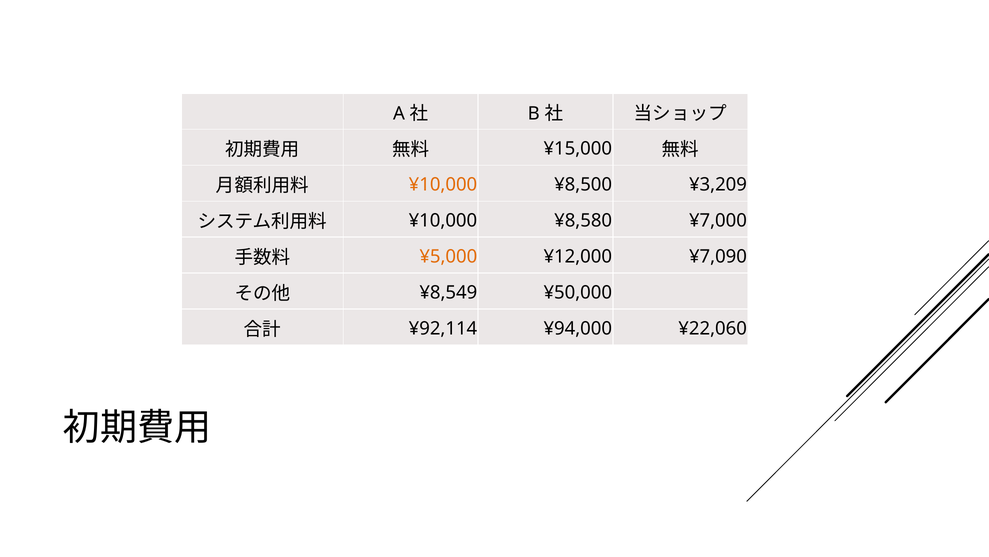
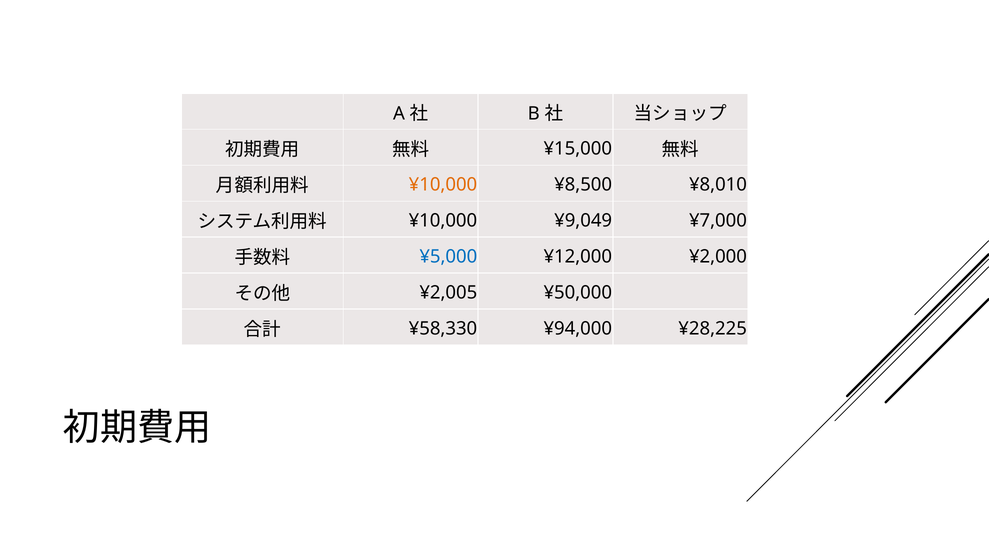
¥3,209: ¥3,209 -> ¥8,010
¥8,580: ¥8,580 -> ¥9,049
¥5,000 colour: orange -> blue
¥7,090: ¥7,090 -> ¥2,000
¥8,549: ¥8,549 -> ¥2,005
¥92,114: ¥92,114 -> ¥58,330
¥22,060: ¥22,060 -> ¥28,225
